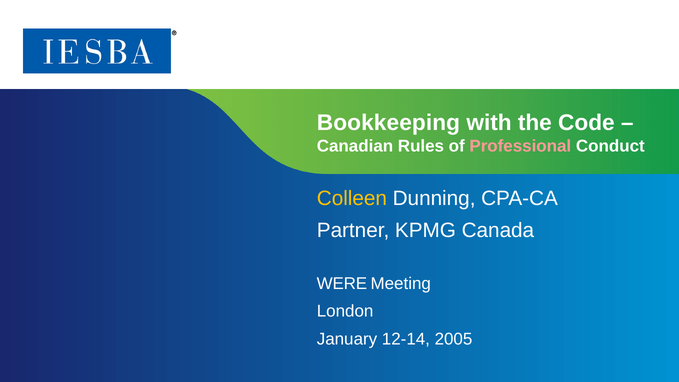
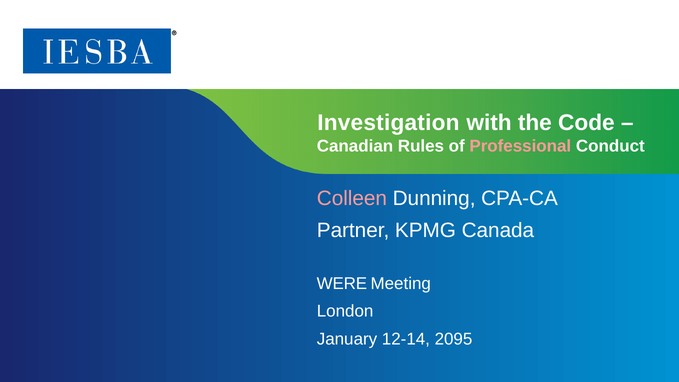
Bookkeeping: Bookkeeping -> Investigation
Colleen colour: yellow -> pink
2005: 2005 -> 2095
